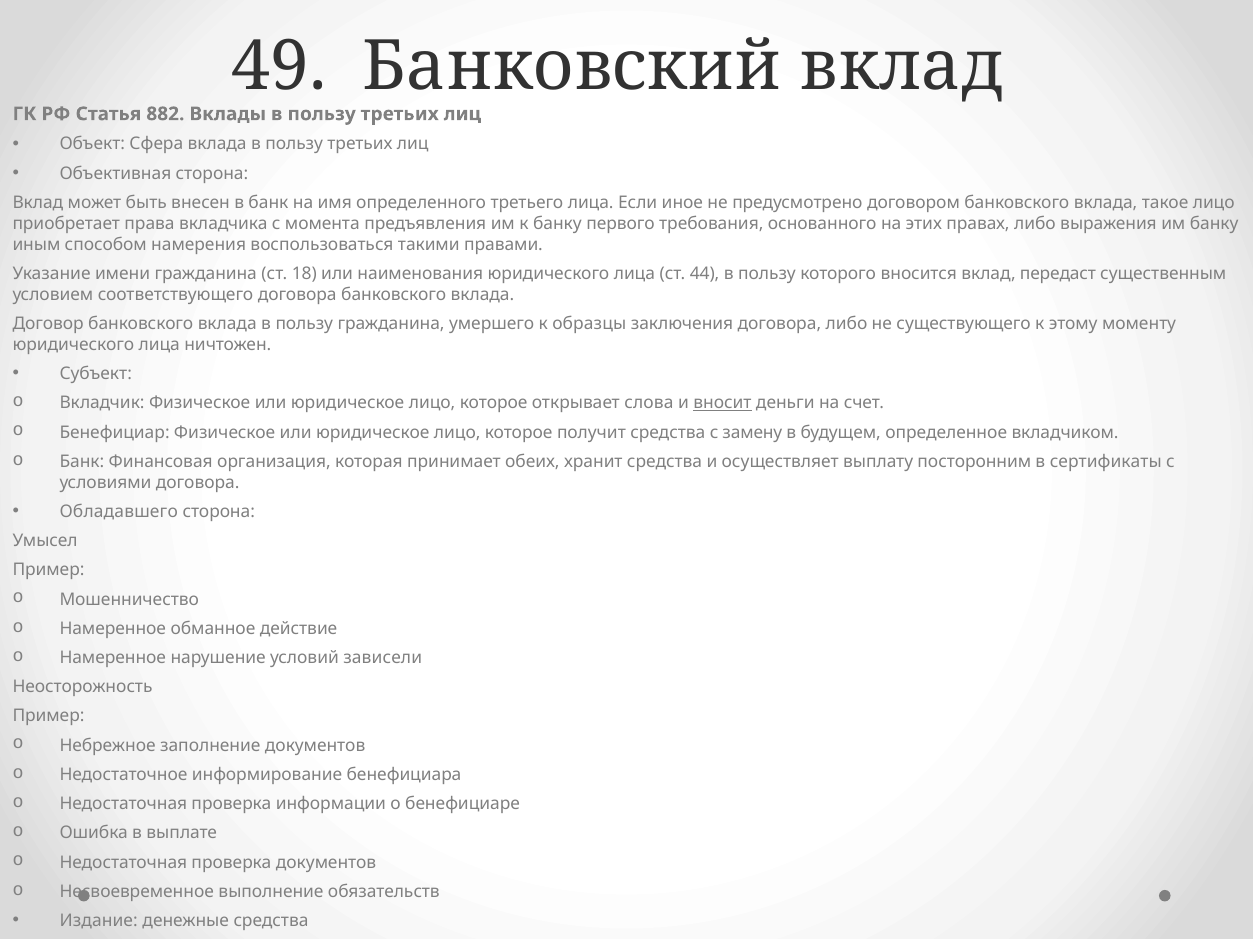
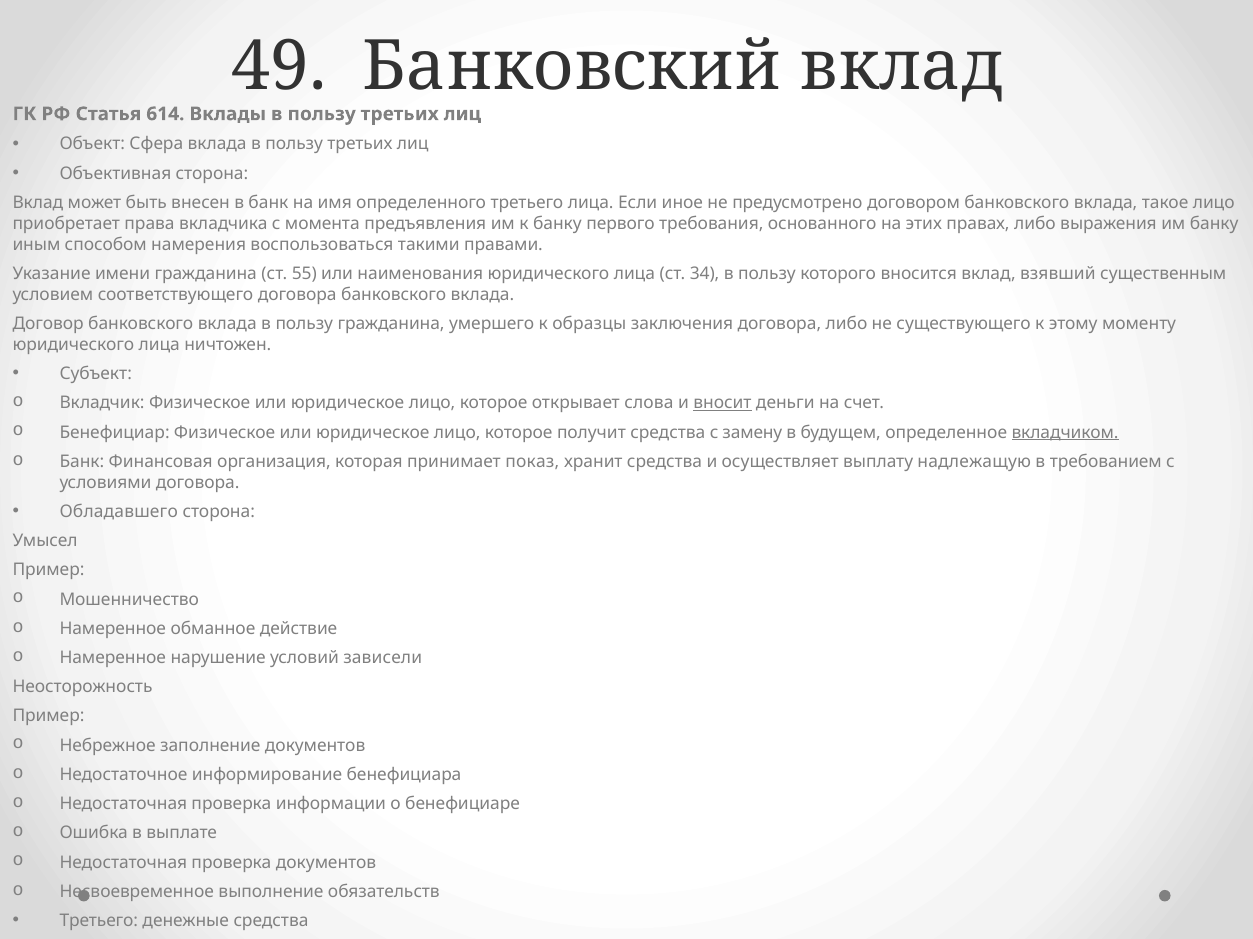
882: 882 -> 614
18: 18 -> 55
44: 44 -> 34
передаст: передаст -> взявший
вкладчиком underline: none -> present
обеих: обеих -> показ
посторонним: посторонним -> надлежащую
сертификаты: сертификаты -> требованием
Издание at (99, 922): Издание -> Третьего
